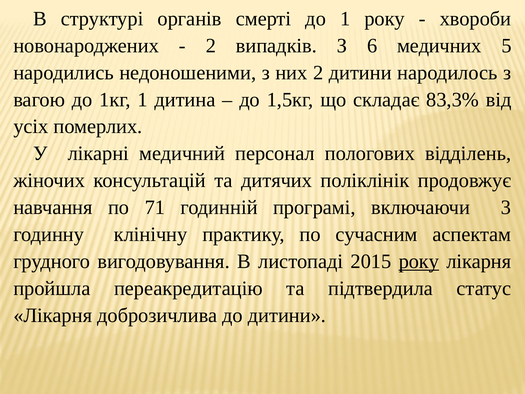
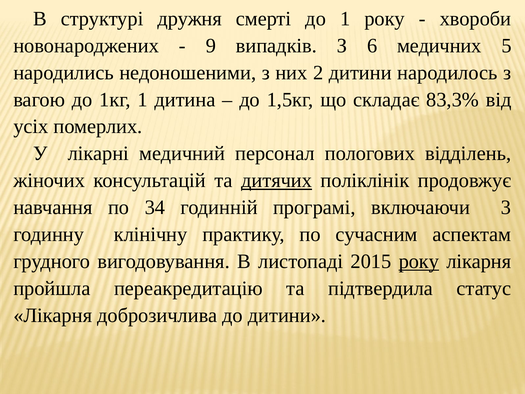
органів: органів -> дружня
2 at (211, 46): 2 -> 9
дитячих underline: none -> present
71: 71 -> 34
